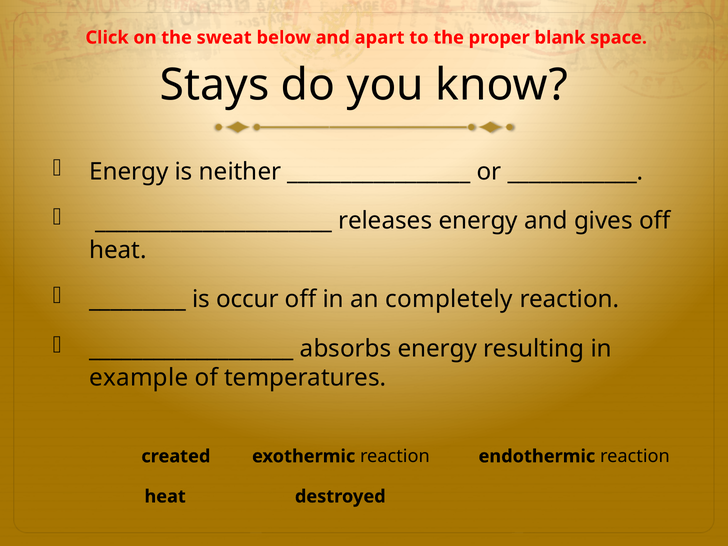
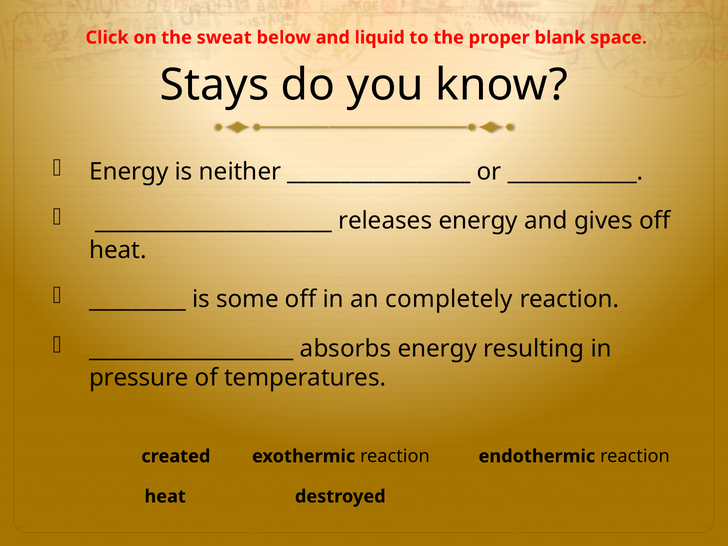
apart: apart -> liquid
occur: occur -> some
example: example -> pressure
